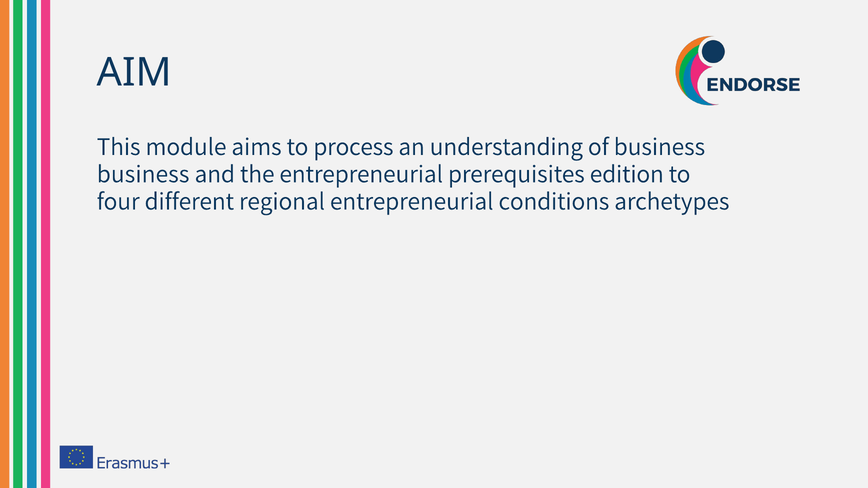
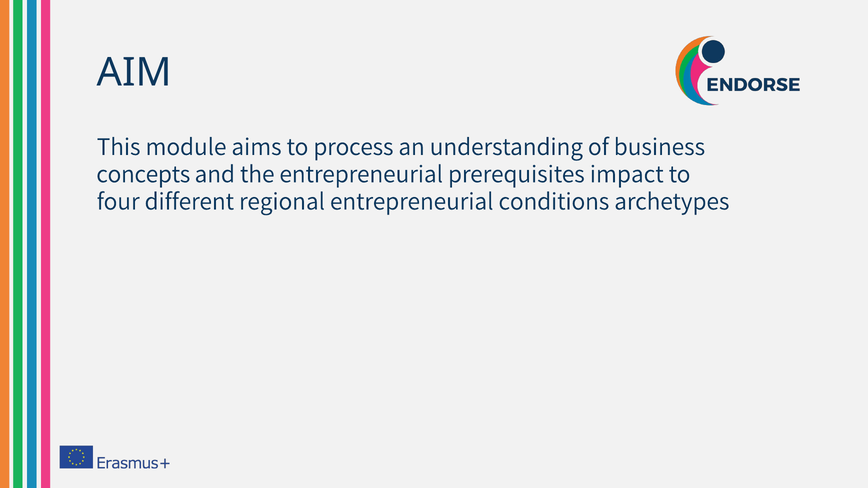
business at (143, 174): business -> concepts
edition: edition -> impact
